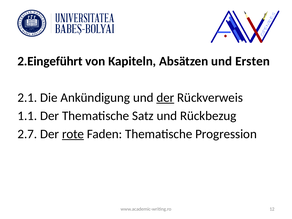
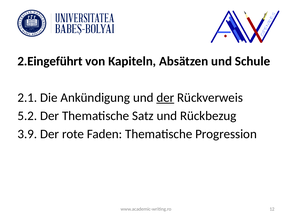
Ersten: Ersten -> Schule
1.1: 1.1 -> 5.2
2.7: 2.7 -> 3.9
rote underline: present -> none
